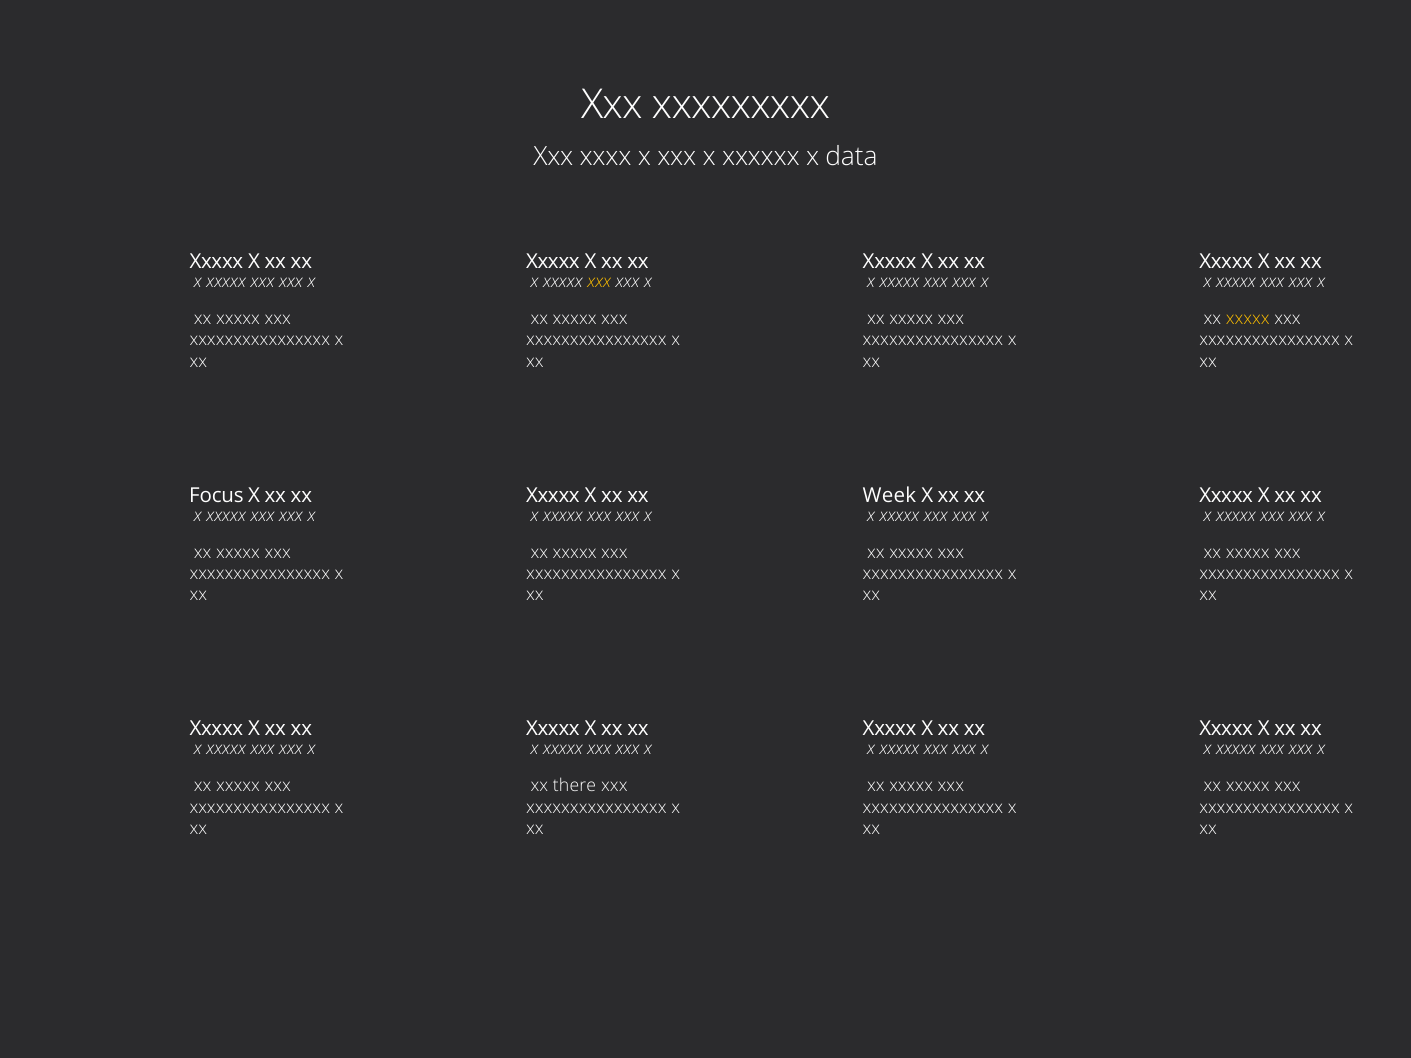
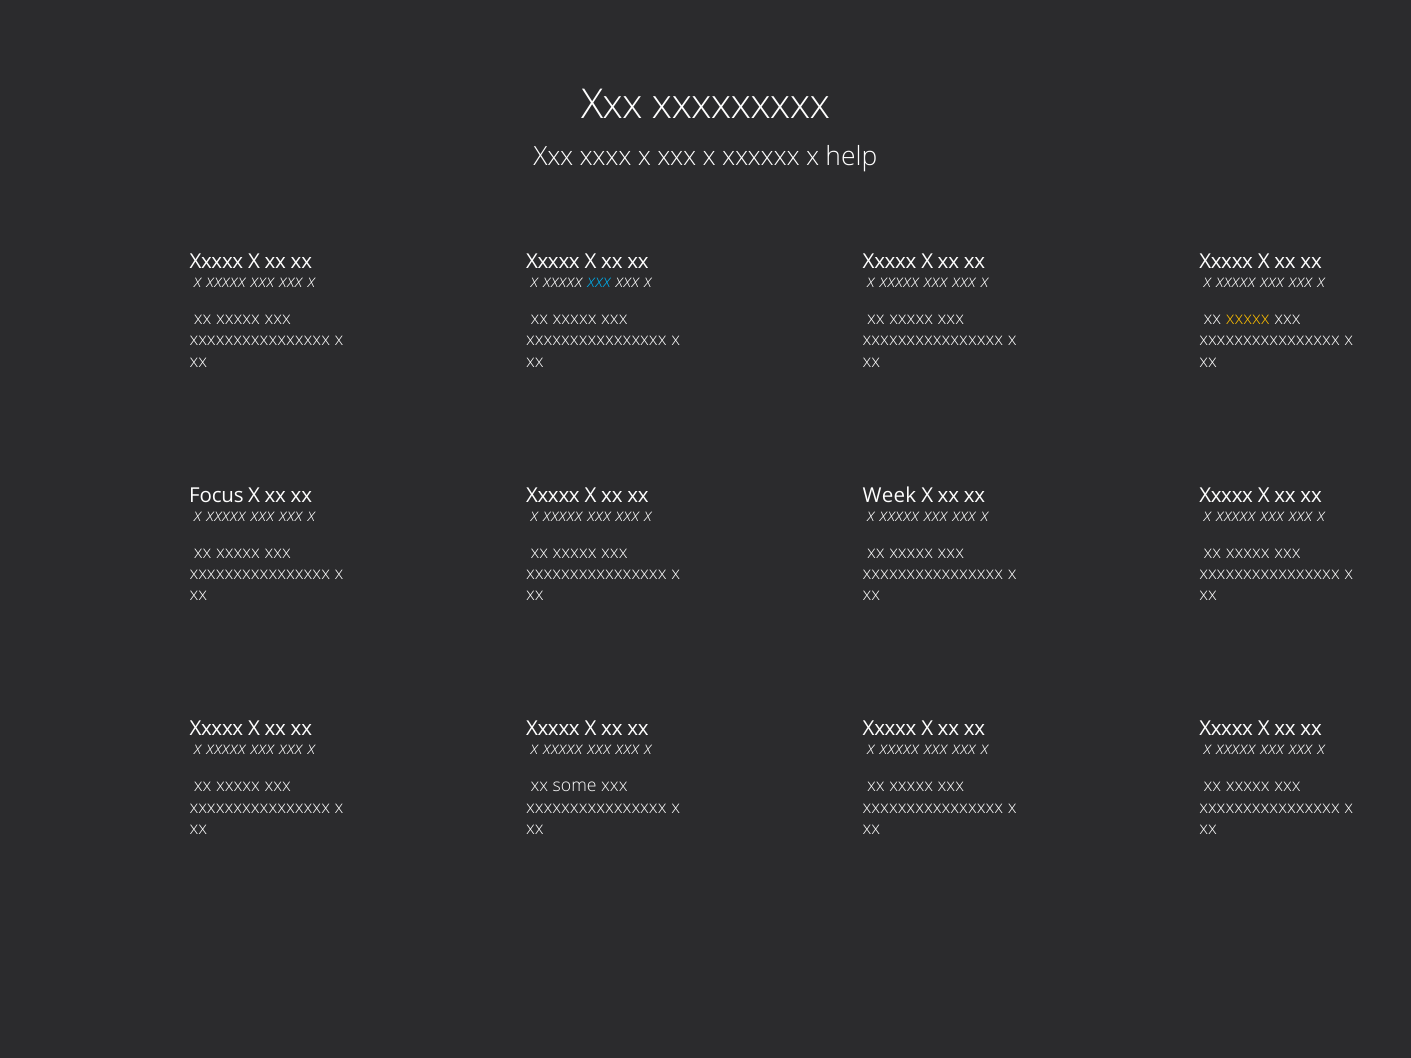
data: data -> help
xxx at (599, 282) colour: yellow -> light blue
there: there -> some
